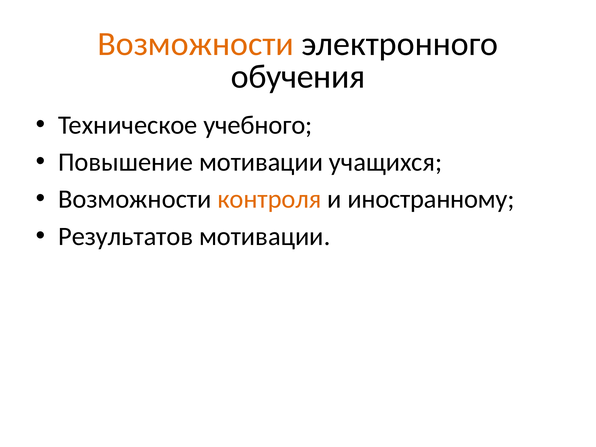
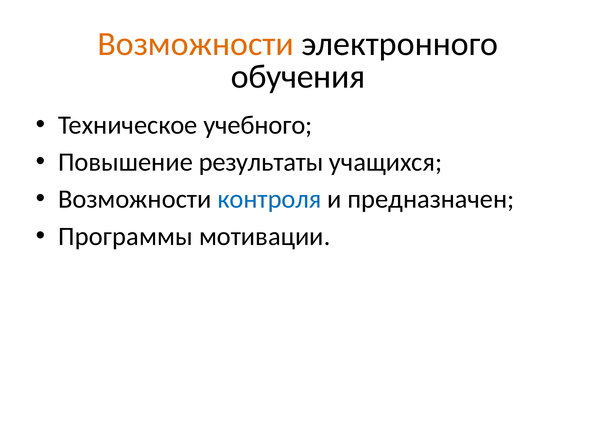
Повышение мотивации: мотивации -> результаты
контроля colour: orange -> blue
иностранному: иностранному -> предназначен
Результатов: Результатов -> Программы
